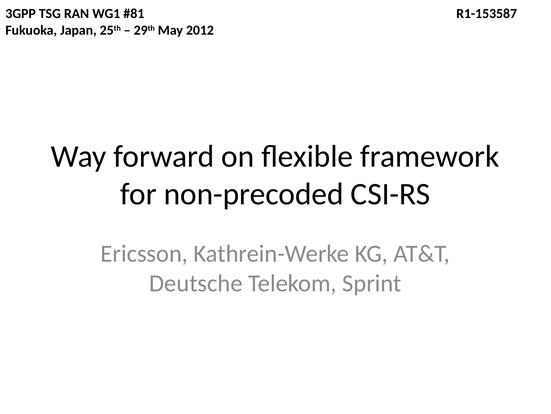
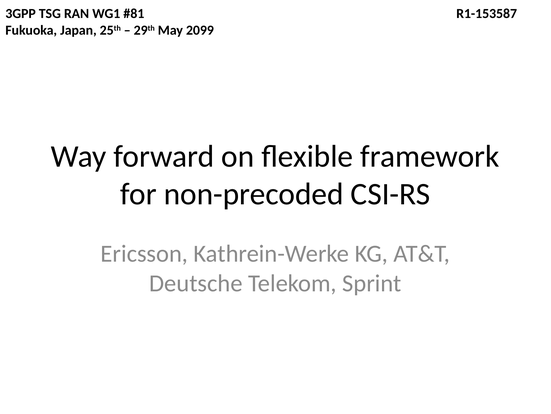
2012: 2012 -> 2099
